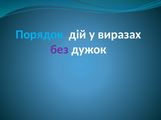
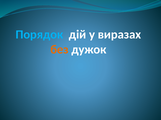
без colour: purple -> orange
